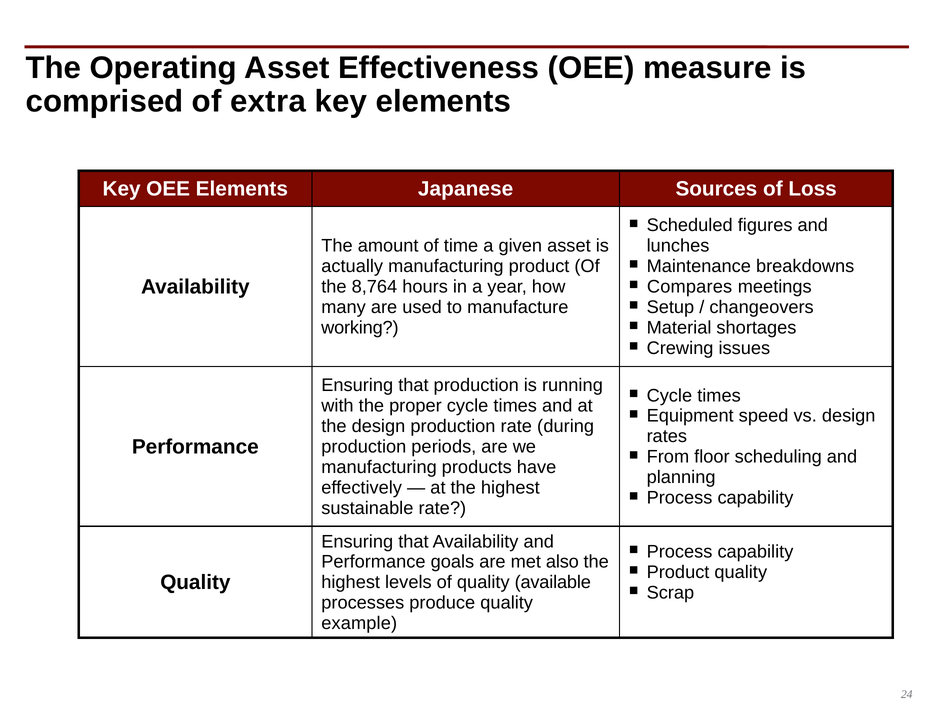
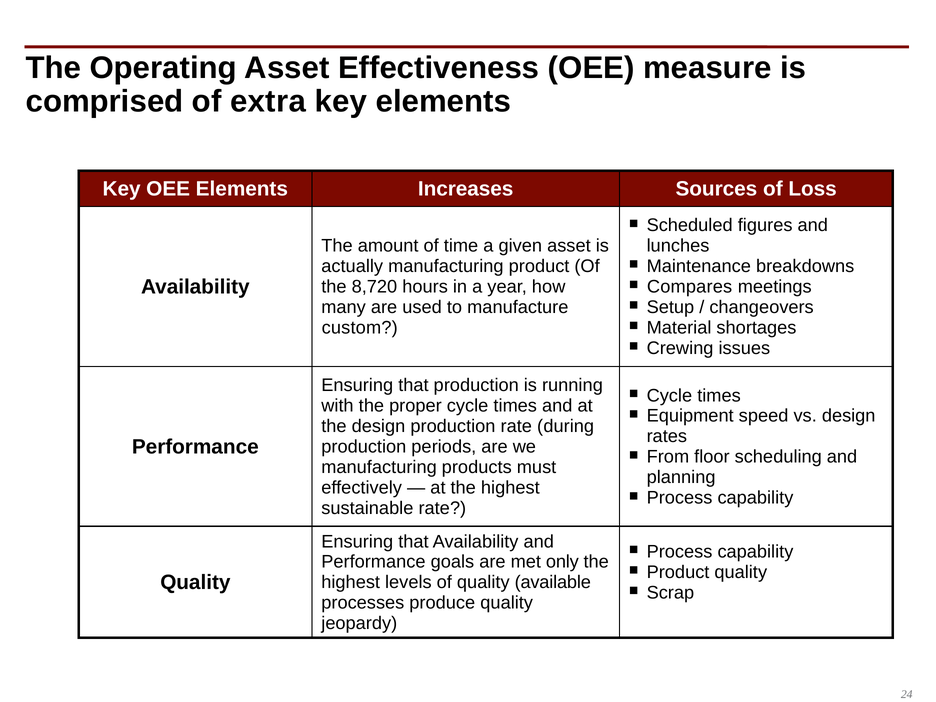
Japanese: Japanese -> Increases
8,764: 8,764 -> 8,720
working: working -> custom
have: have -> must
also: also -> only
example: example -> jeopardy
